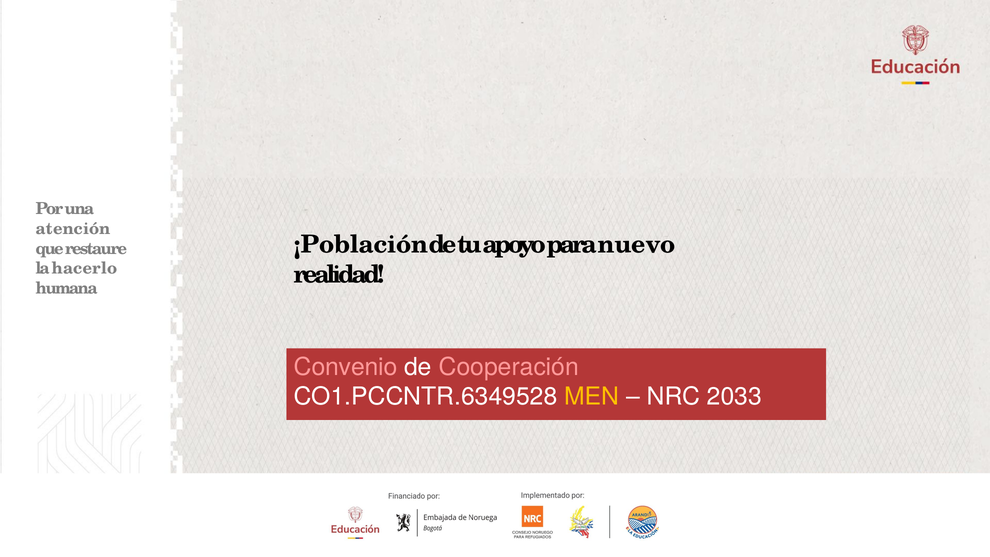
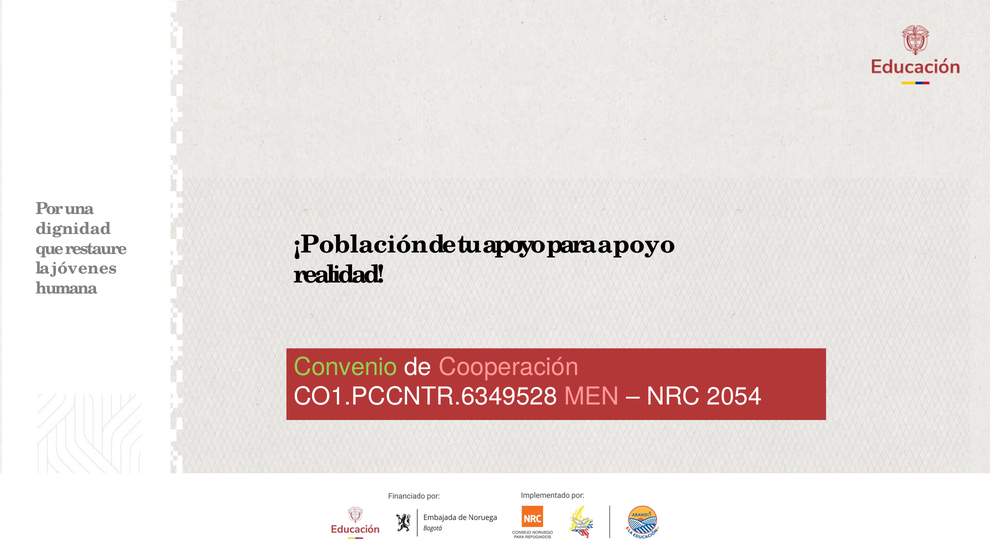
atención: atención -> dignidad
para nuevo: nuevo -> apoyo
hacerlo: hacerlo -> jóvenes
Convenio colour: pink -> light green
MEN colour: yellow -> pink
2033: 2033 -> 2054
